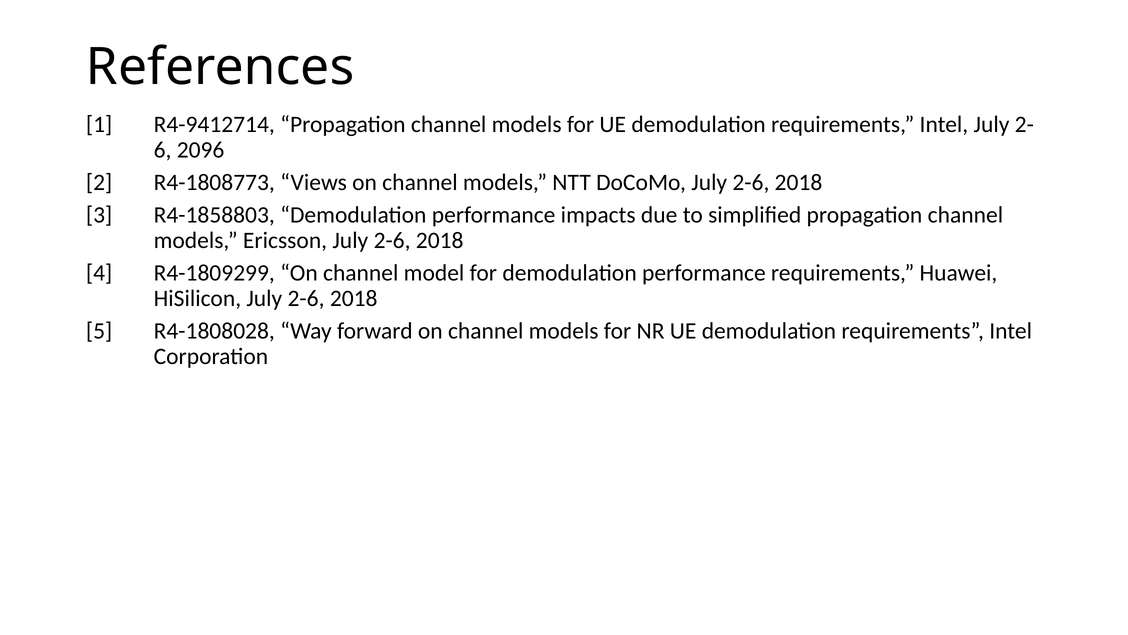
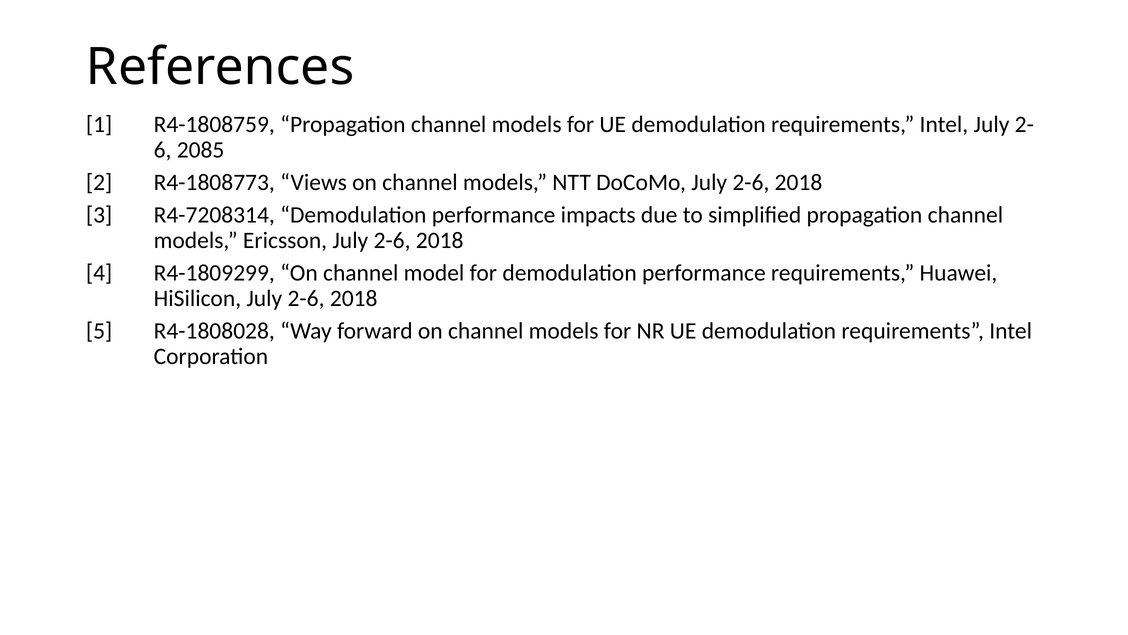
R4-9412714: R4-9412714 -> R4-1808759
2096: 2096 -> 2085
R4-1858803: R4-1858803 -> R4-7208314
